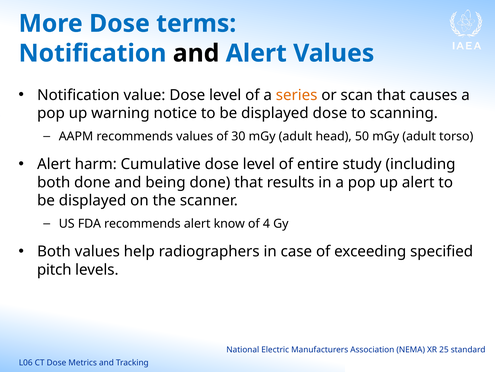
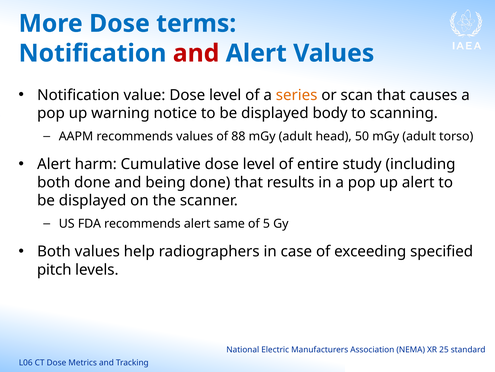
and at (196, 53) colour: black -> red
displayed dose: dose -> body
30: 30 -> 88
know: know -> same
4: 4 -> 5
